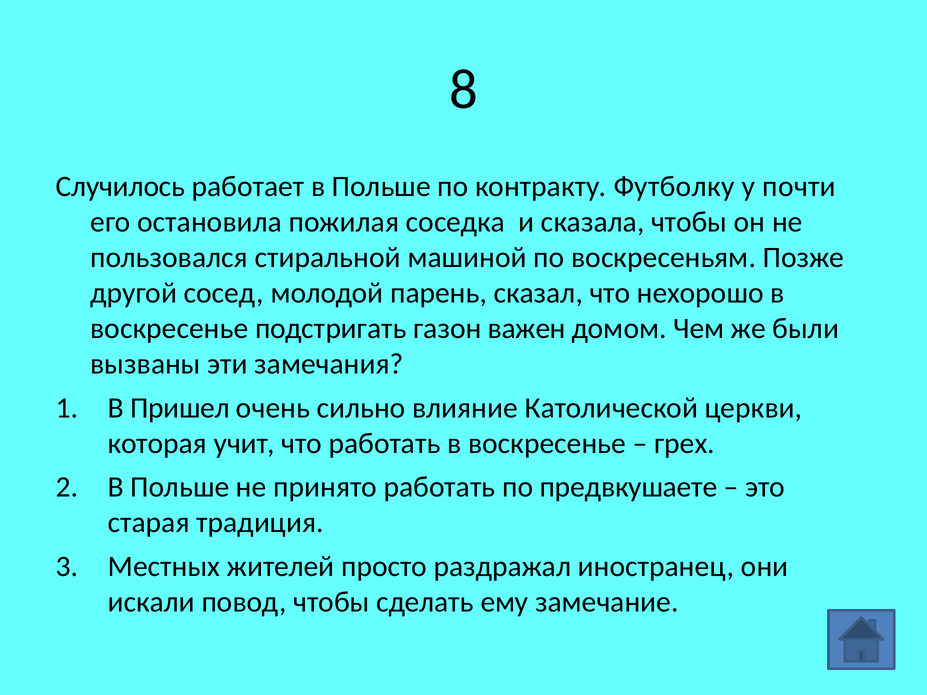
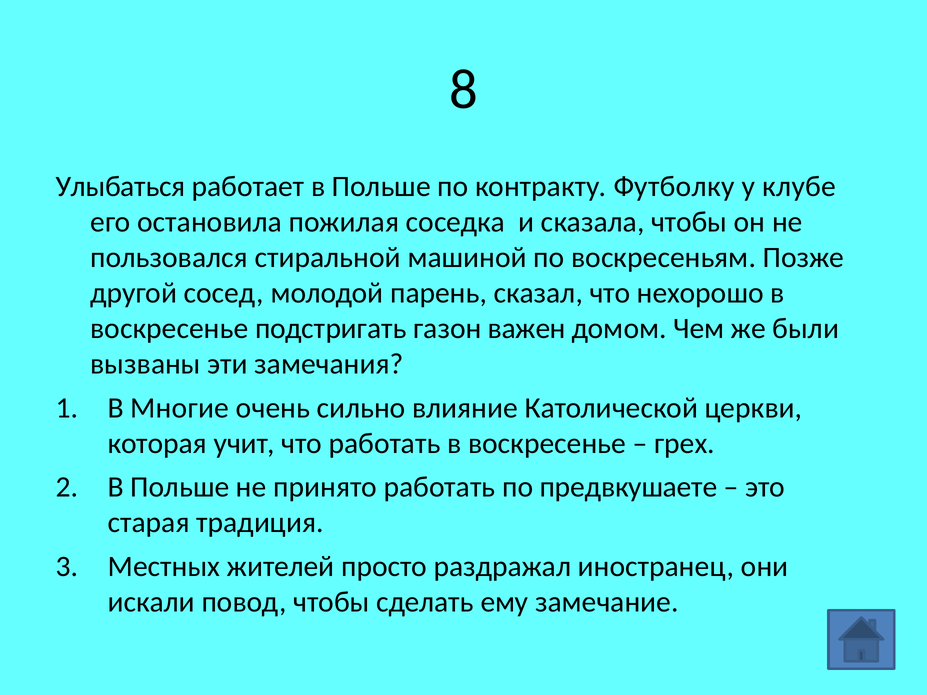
Случилось: Случилось -> Улыбаться
почти: почти -> клубе
Пришел: Пришел -> Многие
